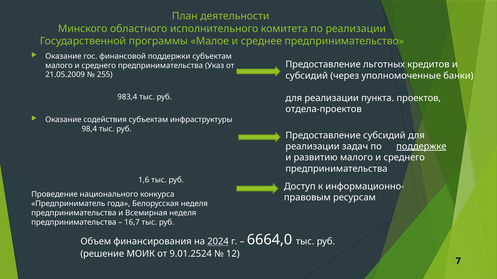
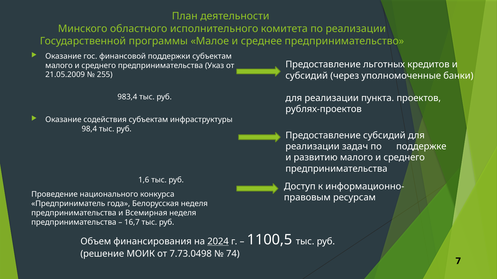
отдела-проектов: отдела-проектов -> рублях-проектов
поддержке underline: present -> none
6664,0: 6664,0 -> 1100,5
9.01.2524: 9.01.2524 -> 7.73.0498
12: 12 -> 74
